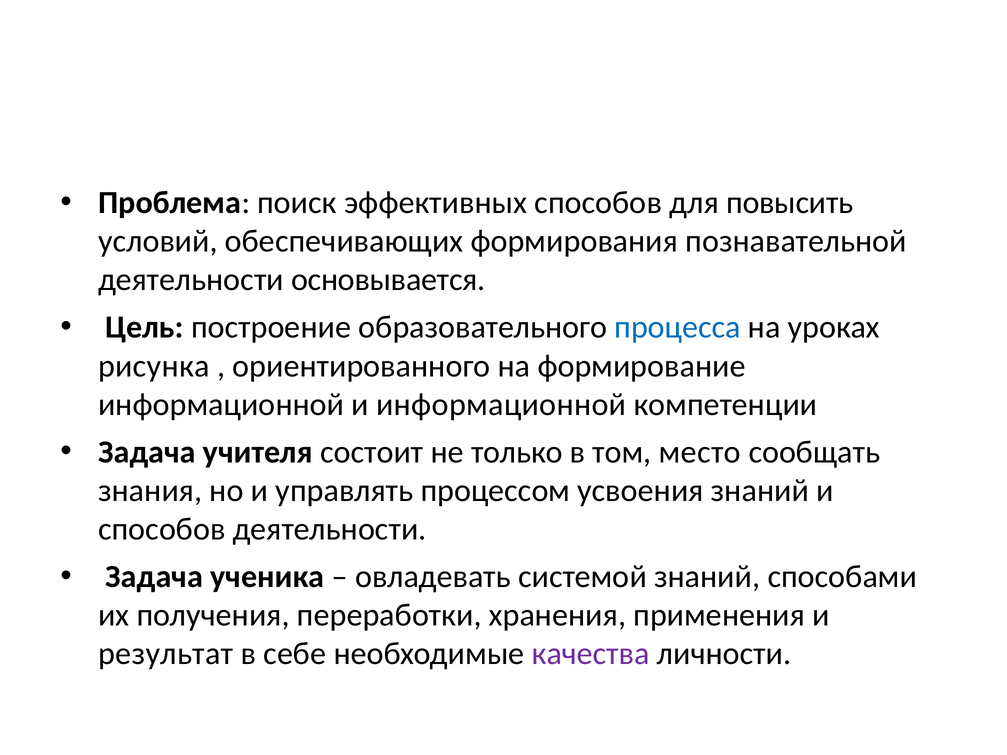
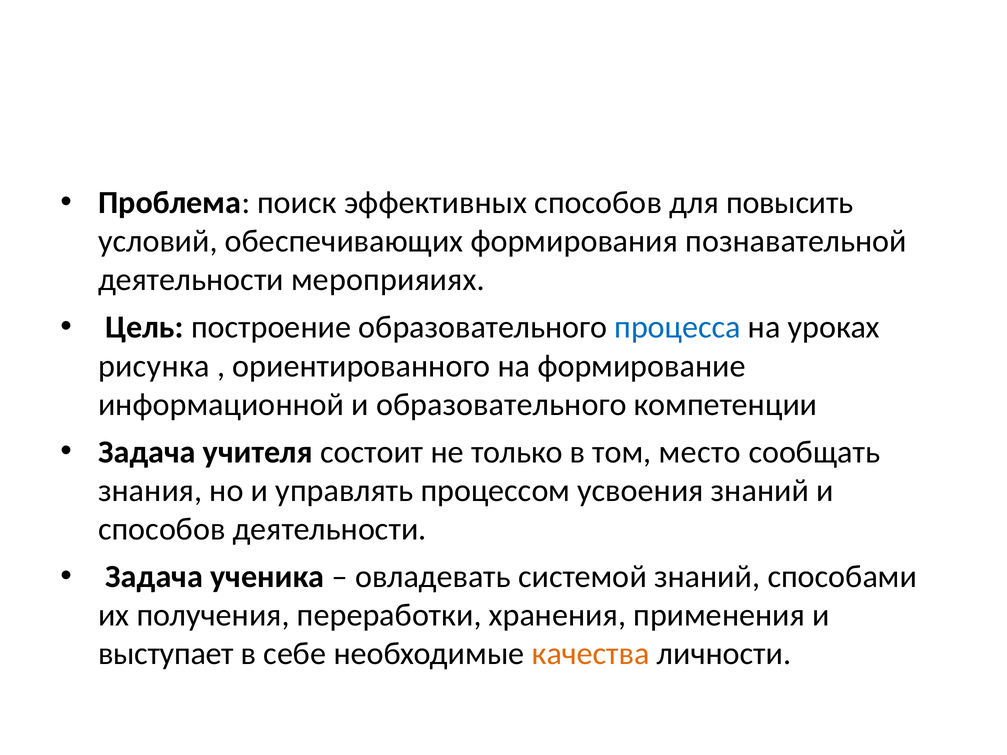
основывается: основывается -> мероприяиях
и информационной: информационной -> образовательного
результат: результат -> выступает
качества colour: purple -> orange
